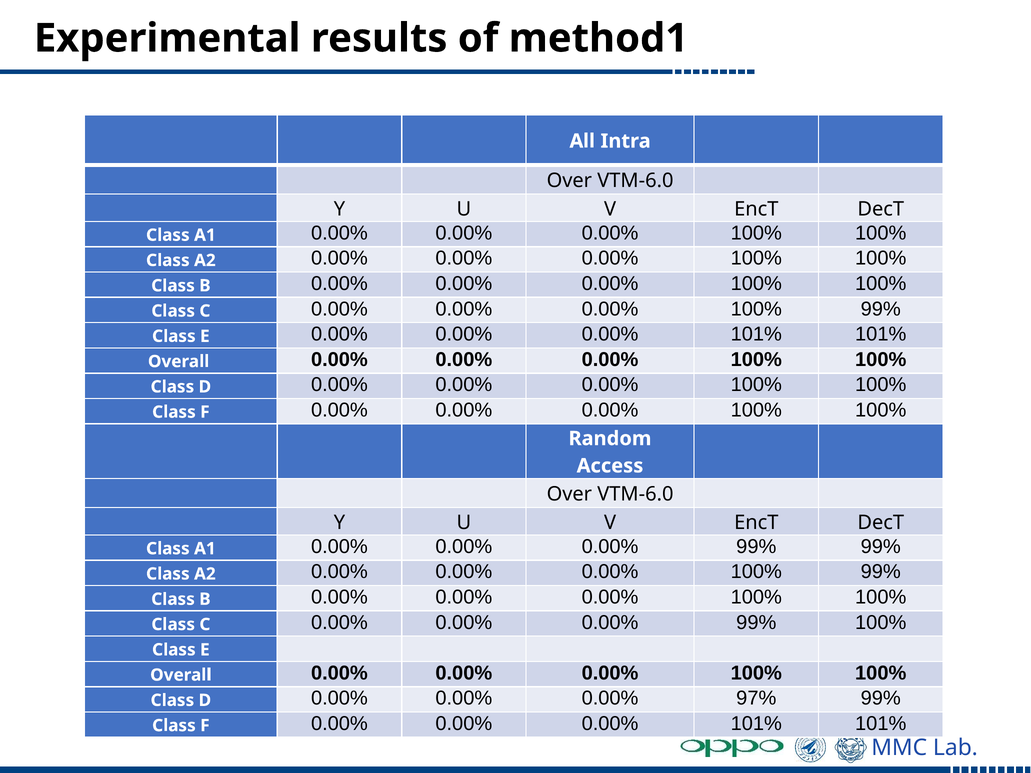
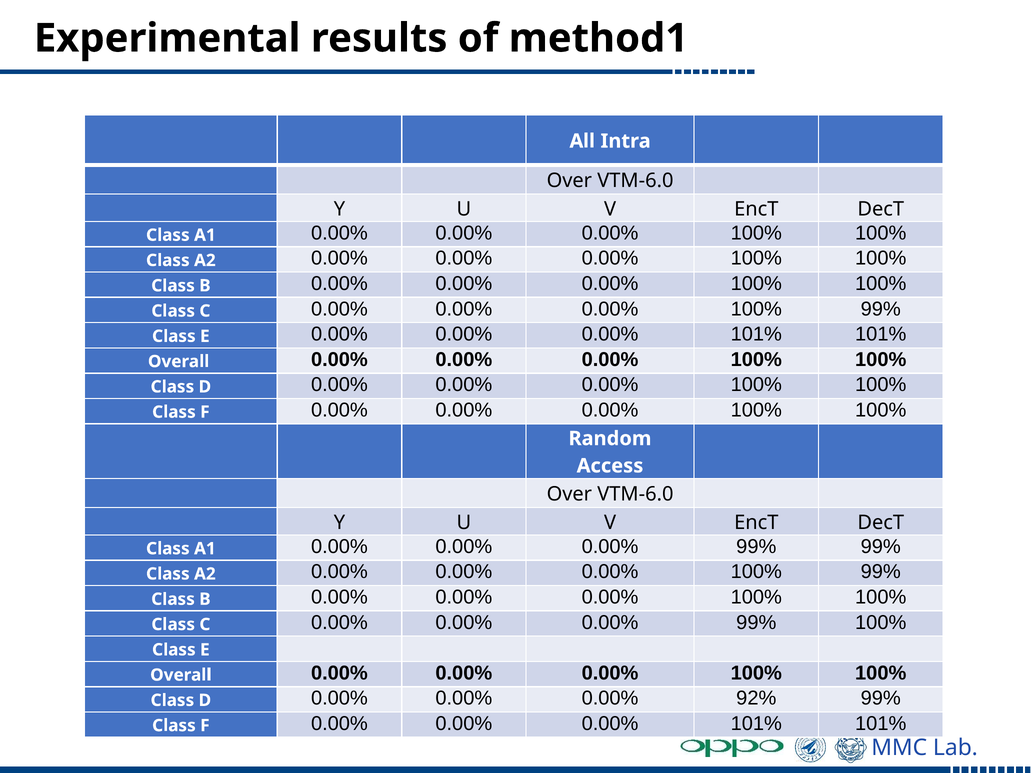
97%: 97% -> 92%
